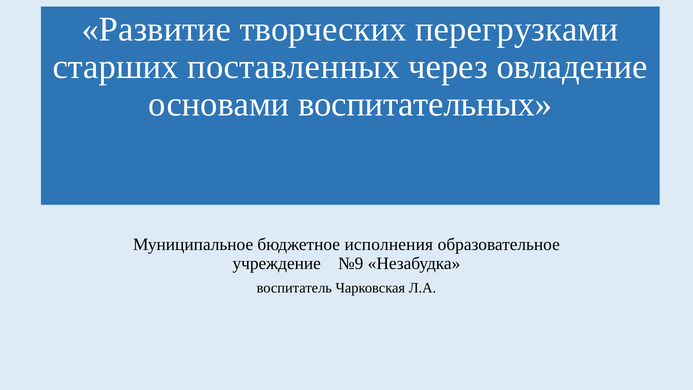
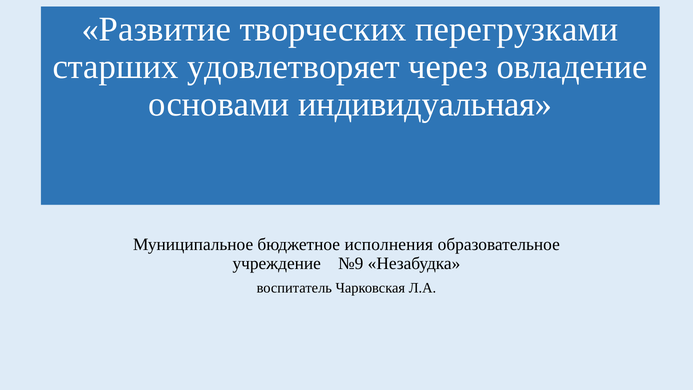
поставленных: поставленных -> удовлетворяет
воспитательных: воспитательных -> индивидуальная
